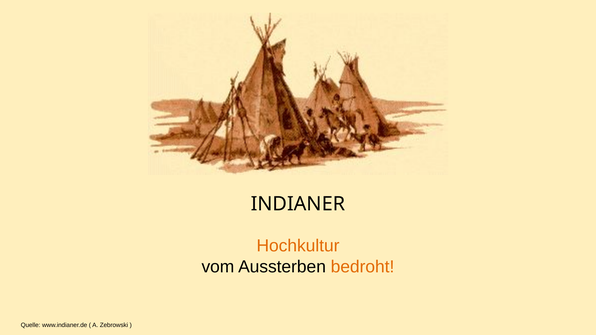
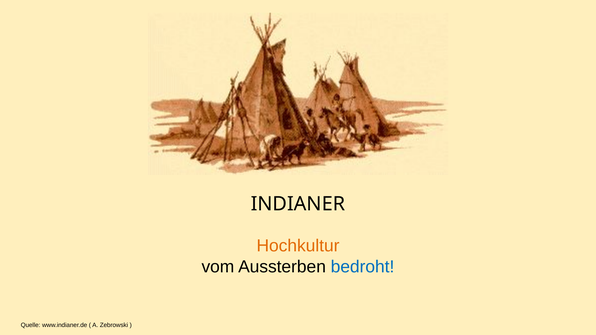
bedroht colour: orange -> blue
